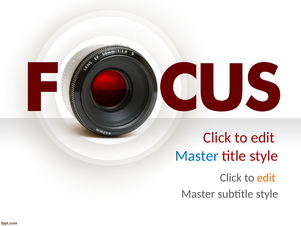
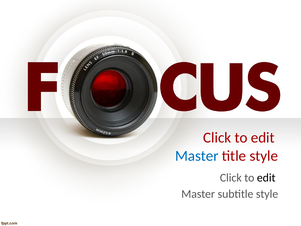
edit at (266, 177) colour: orange -> black
